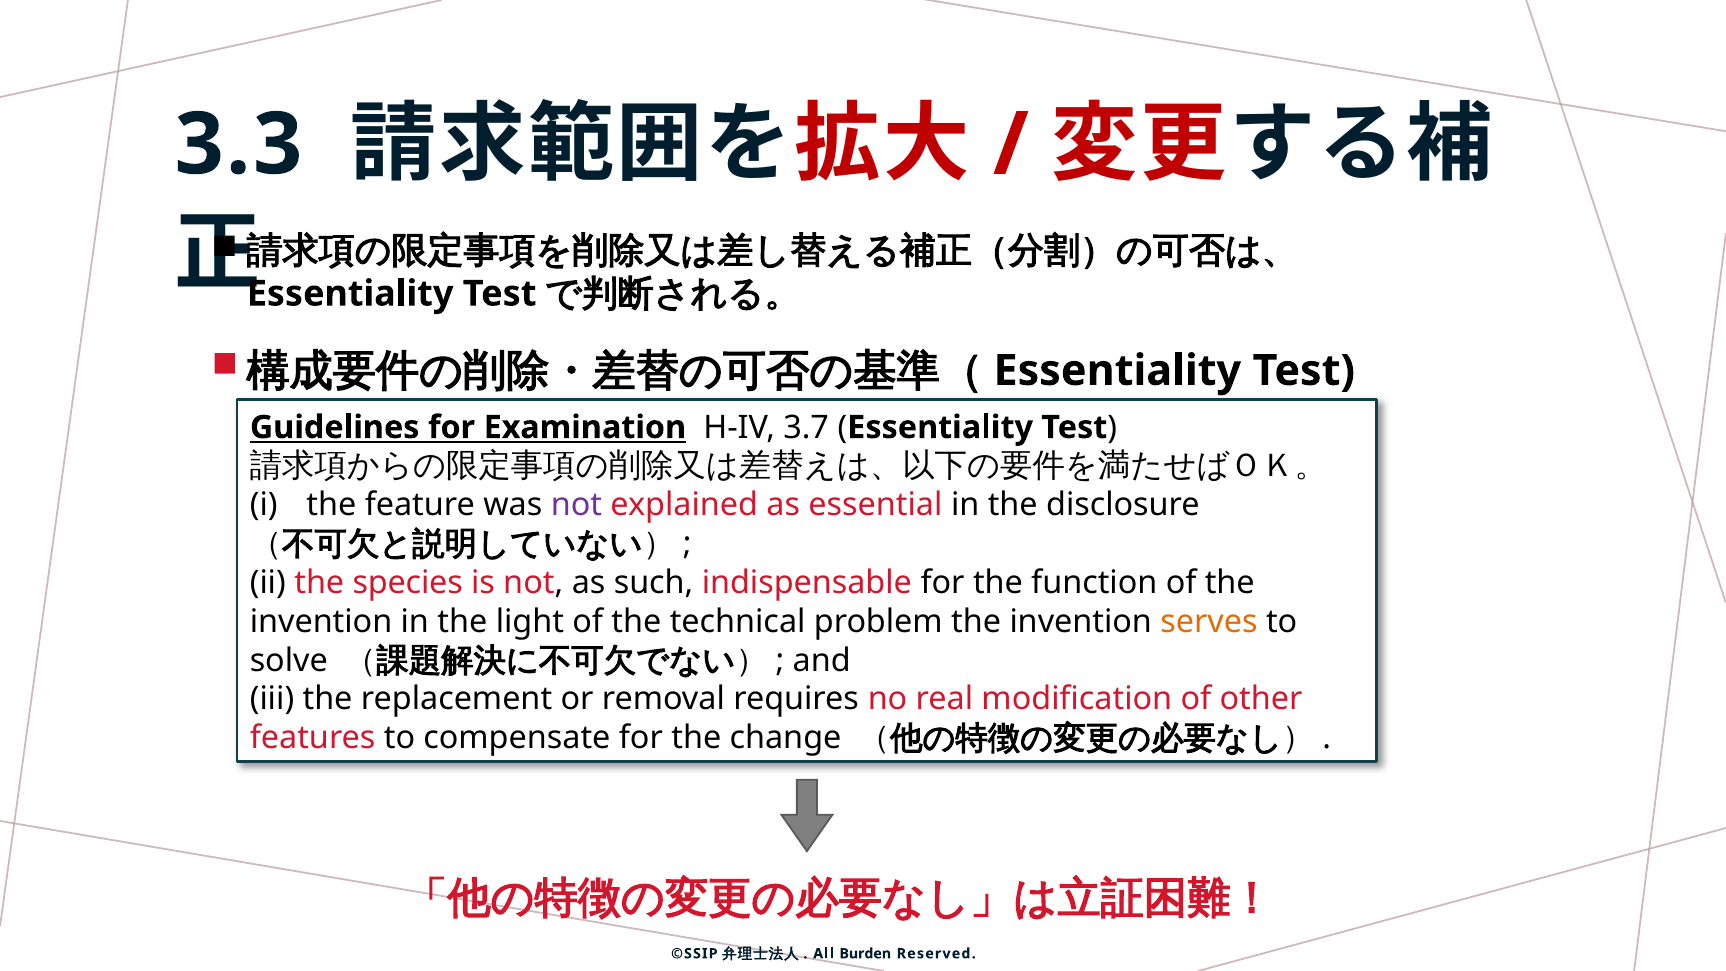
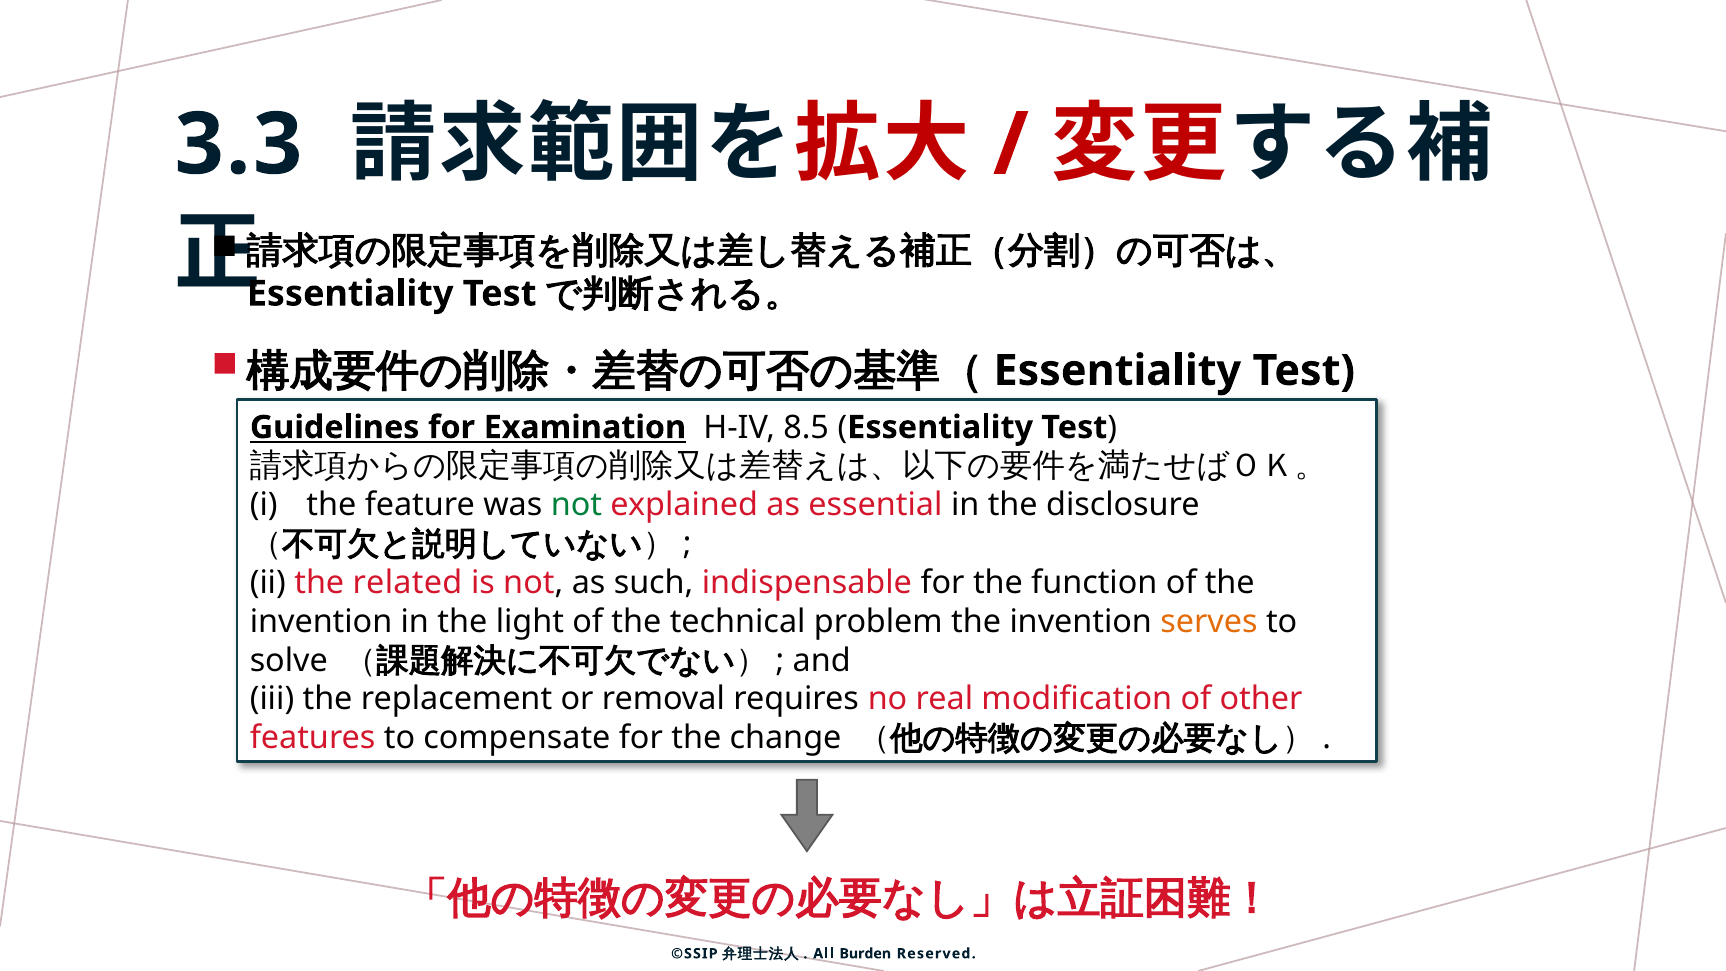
3.7: 3.7 -> 8.5
not at (577, 505) colour: purple -> green
species: species -> related
